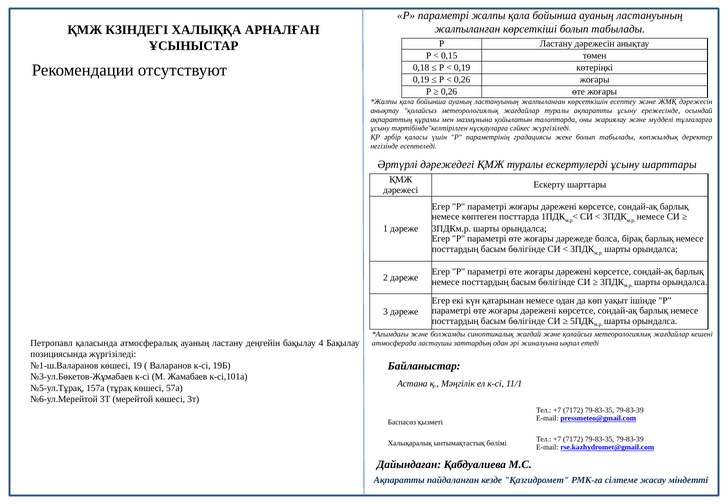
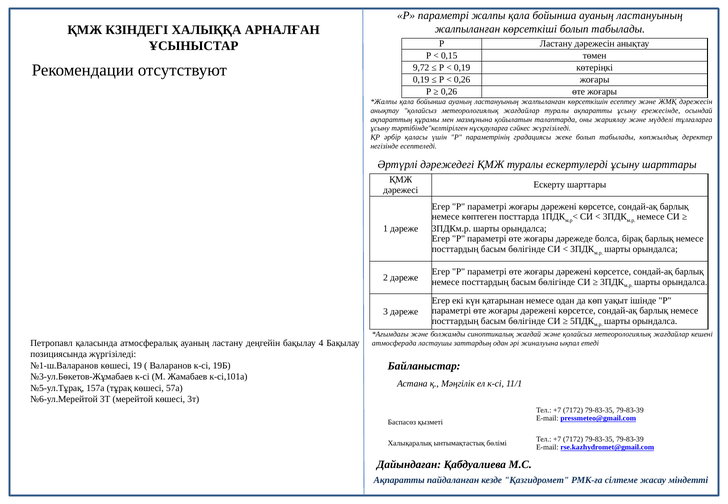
0,18: 0,18 -> 9,72
